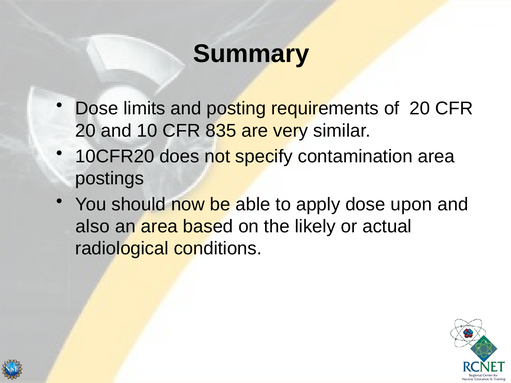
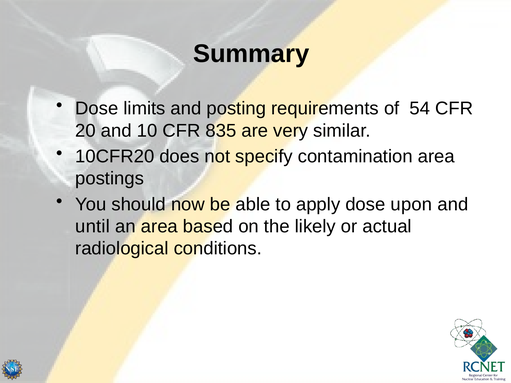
of 20: 20 -> 54
also: also -> until
